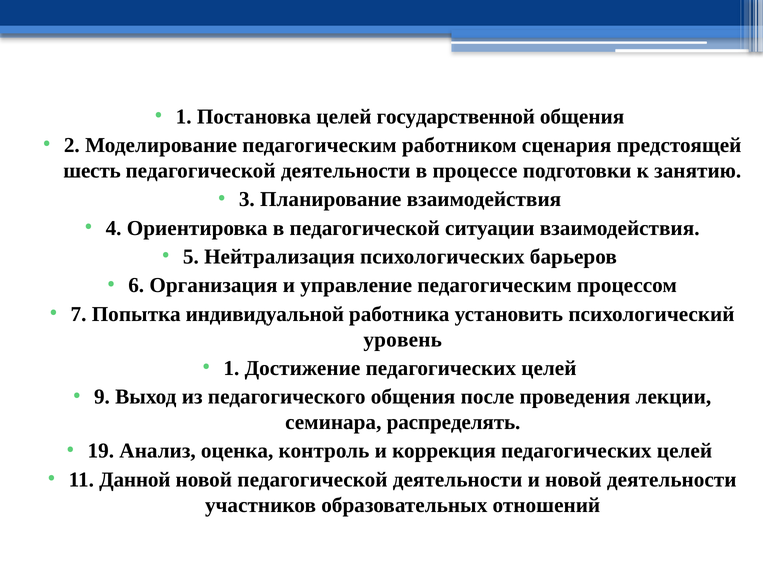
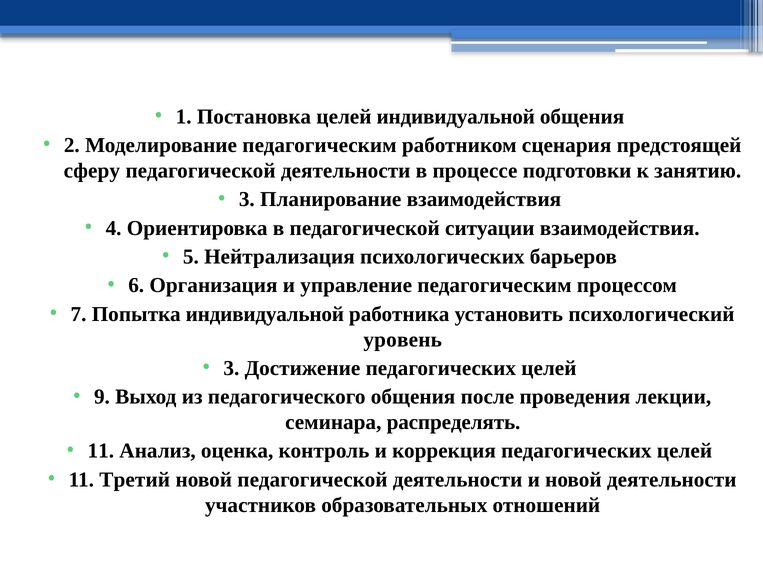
целей государственной: государственной -> индивидуальной
шесть: шесть -> сферу
1 at (231, 368): 1 -> 3
19 at (101, 450): 19 -> 11
Данной: Данной -> Третий
